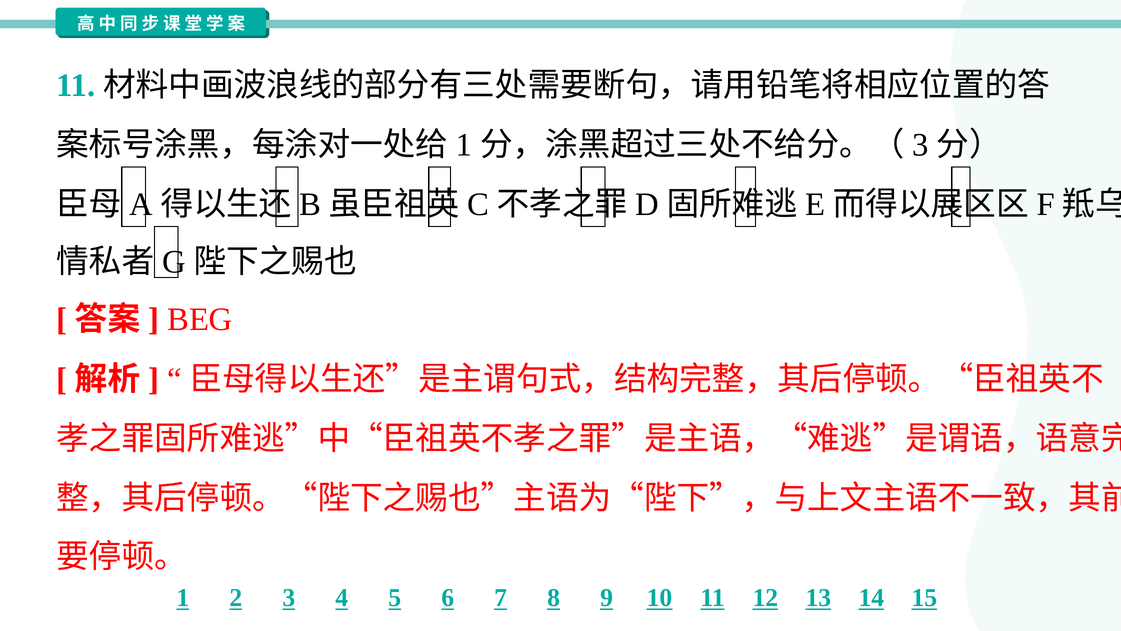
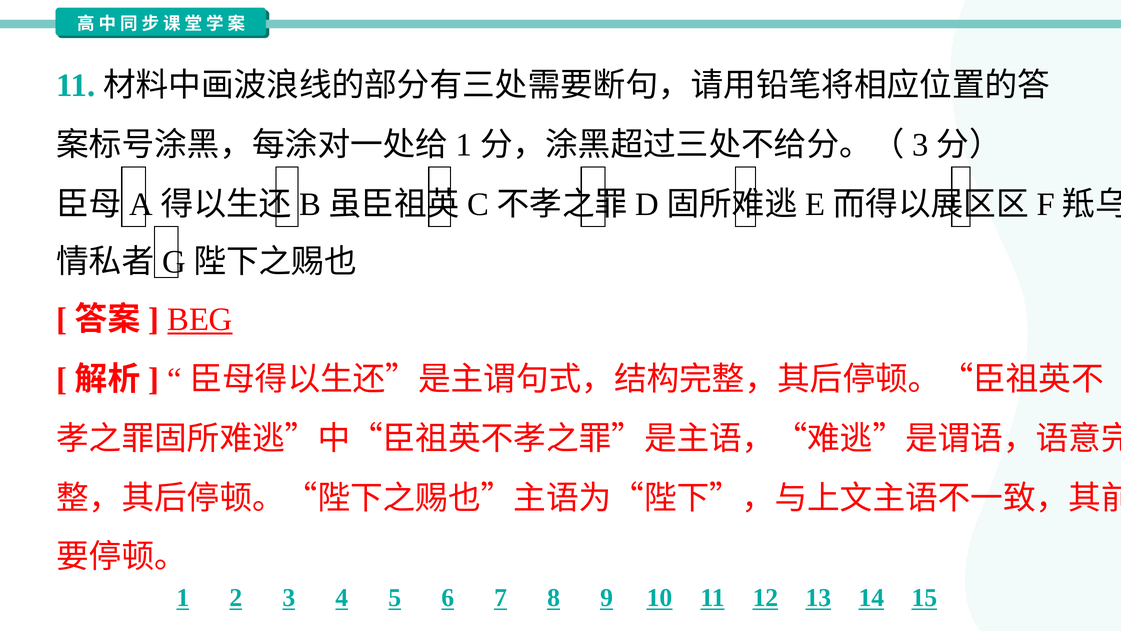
BEG underline: none -> present
